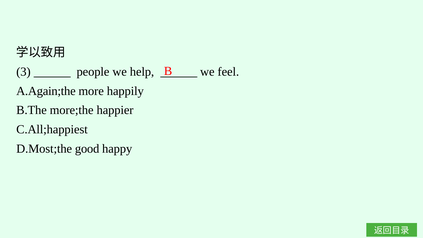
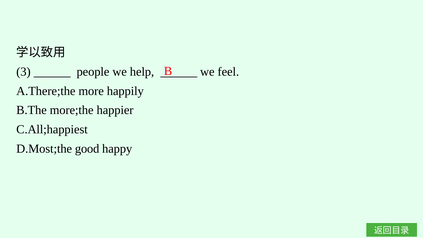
A.Again;the: A.Again;the -> A.There;the
